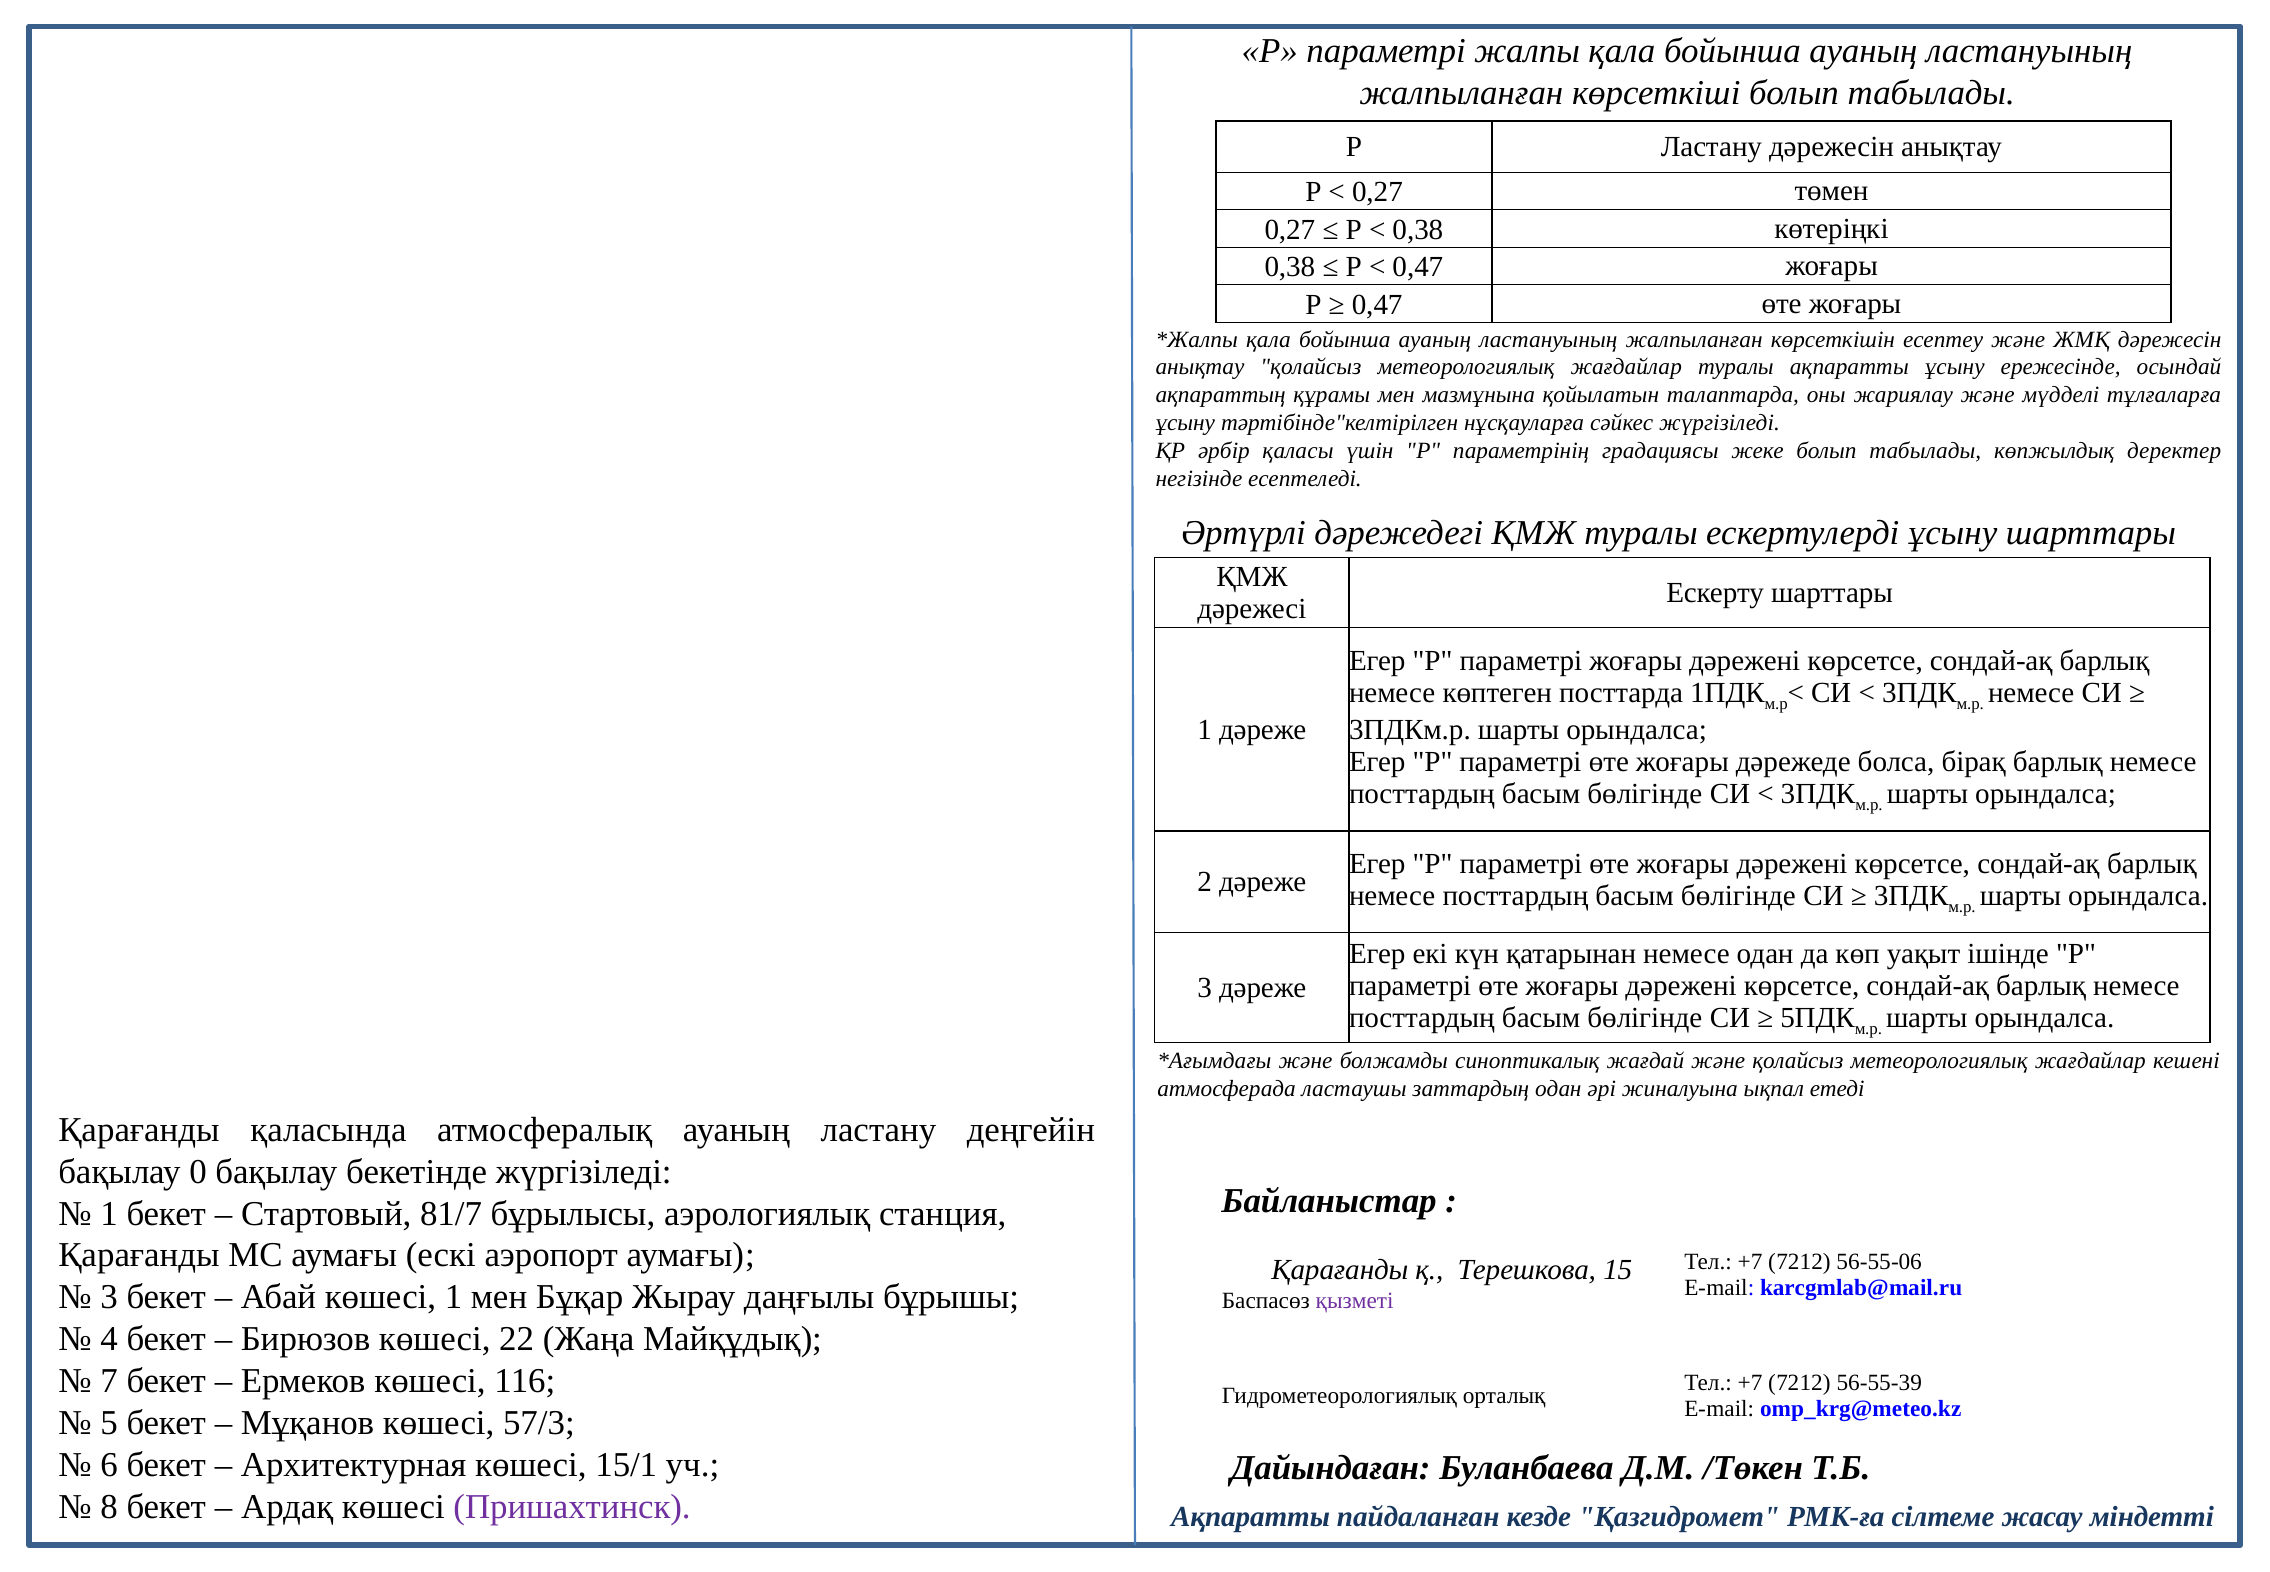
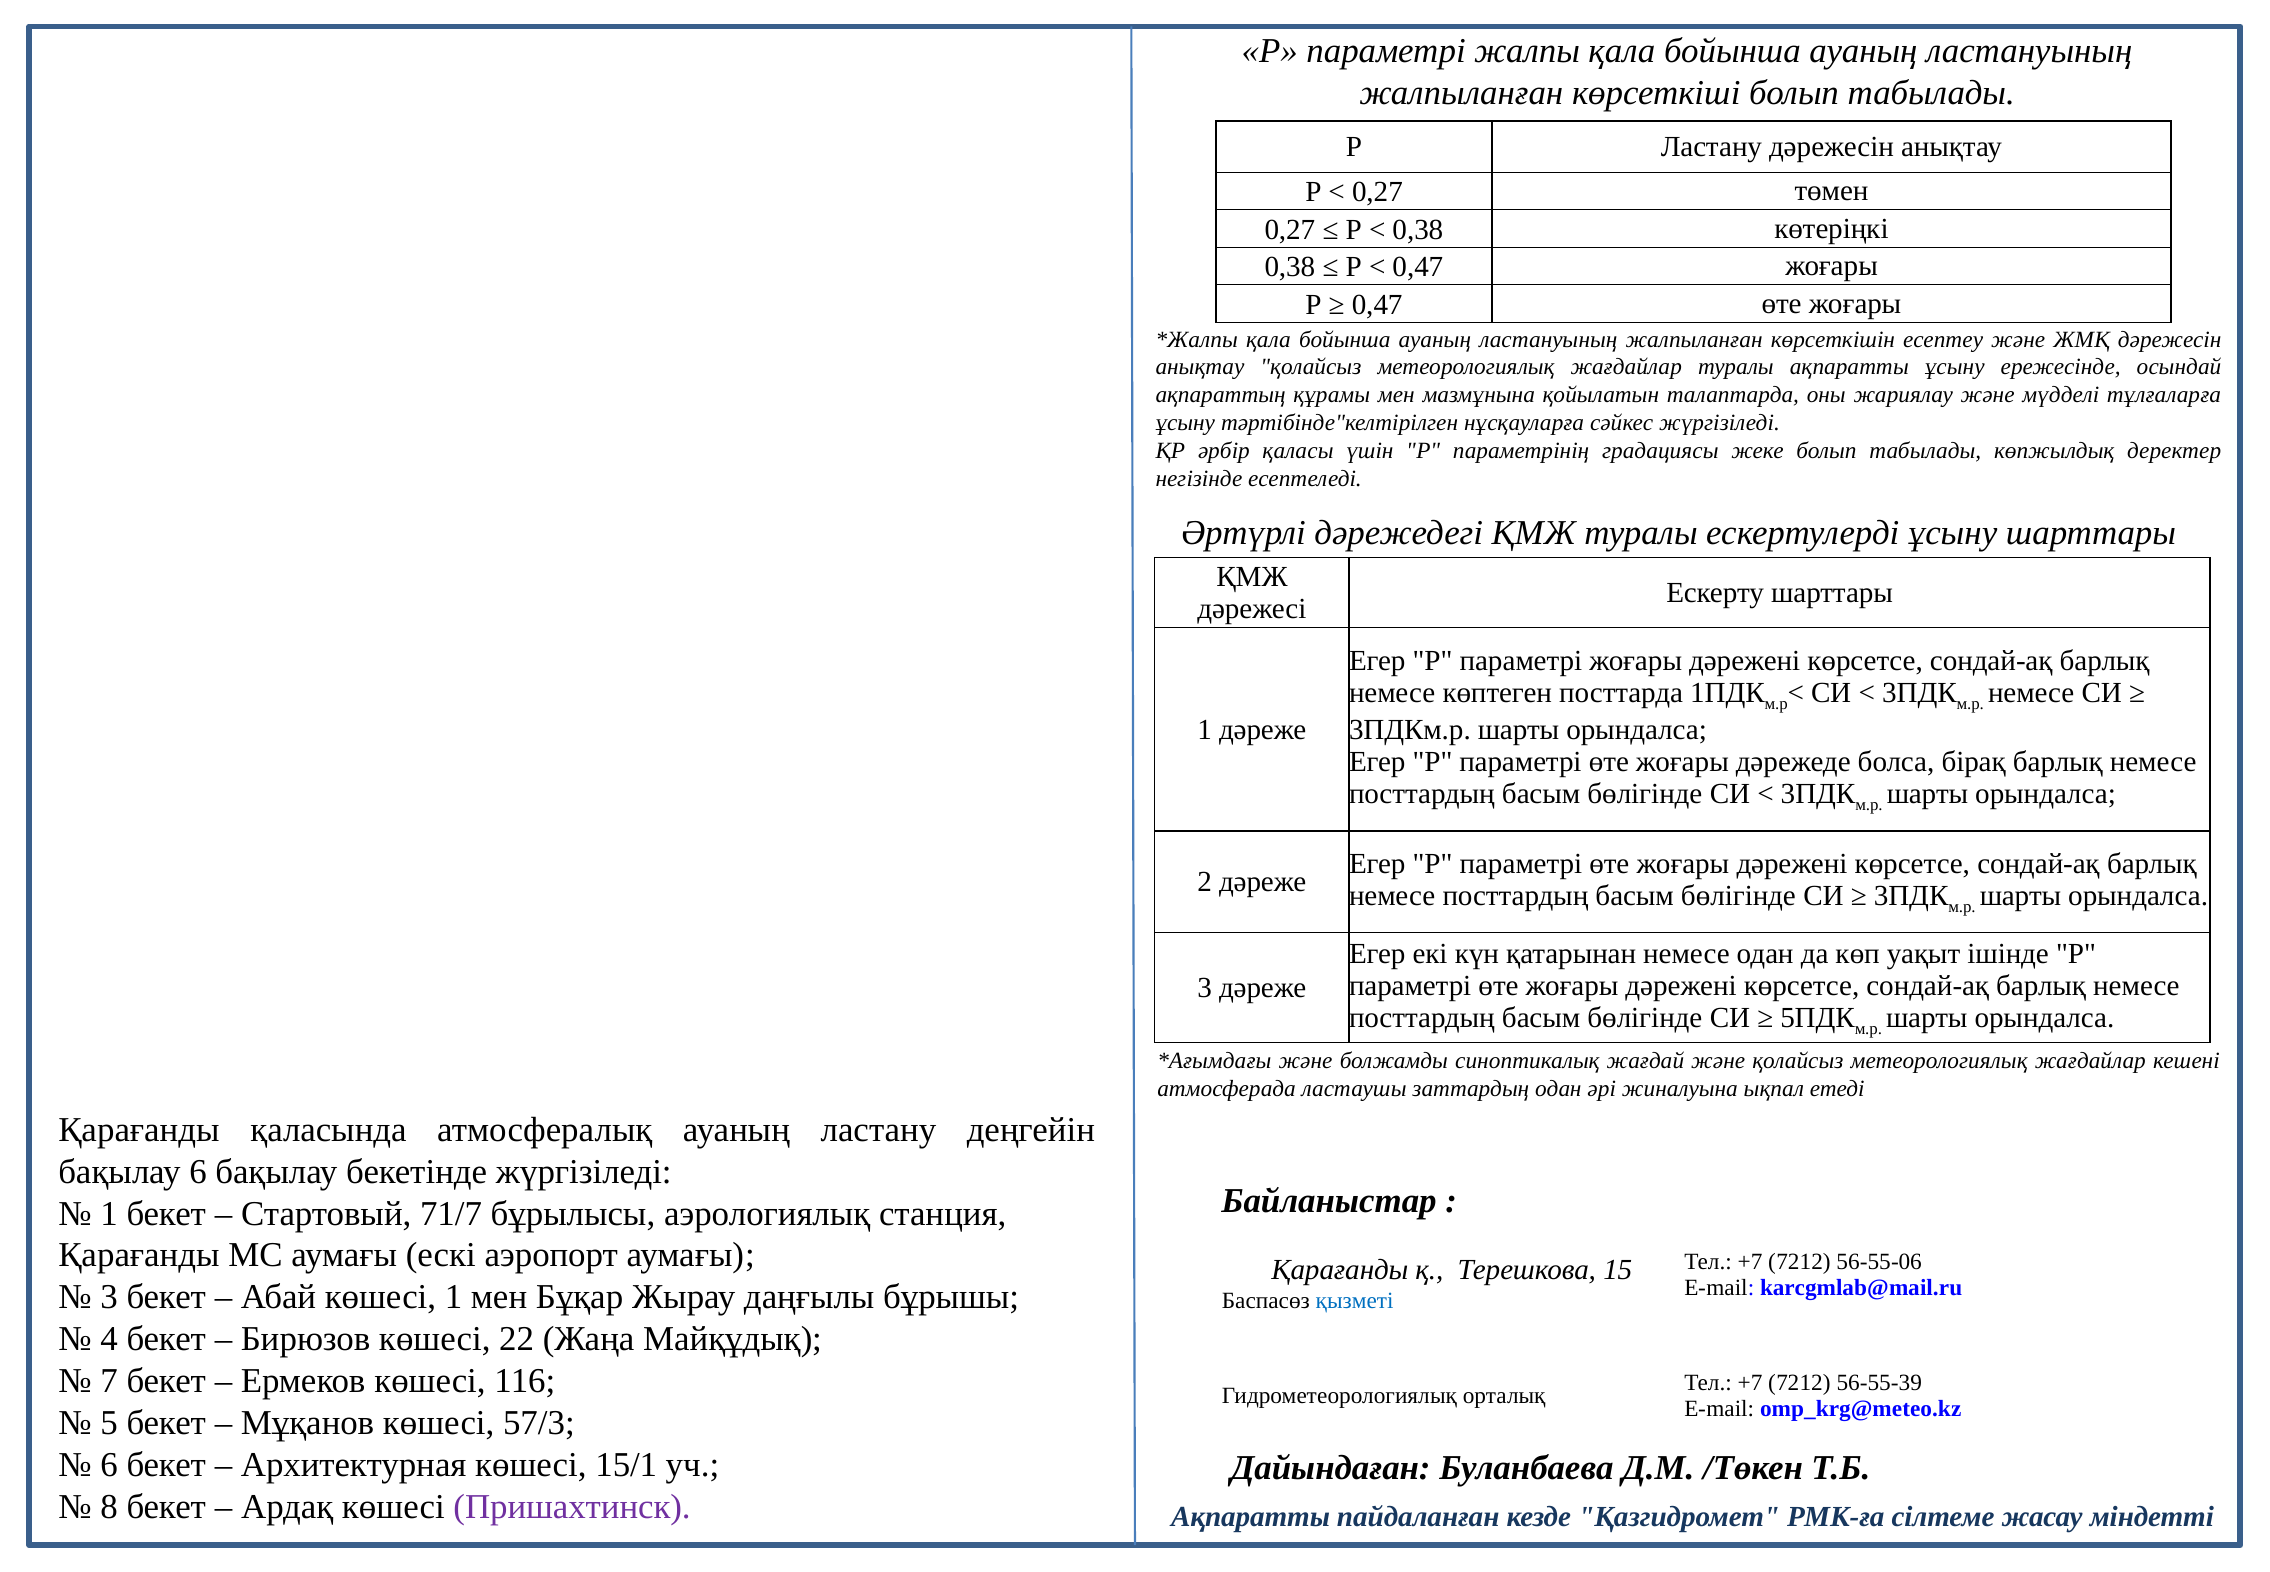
бақылау 0: 0 -> 6
81/7: 81/7 -> 71/7
қызметі colour: purple -> blue
